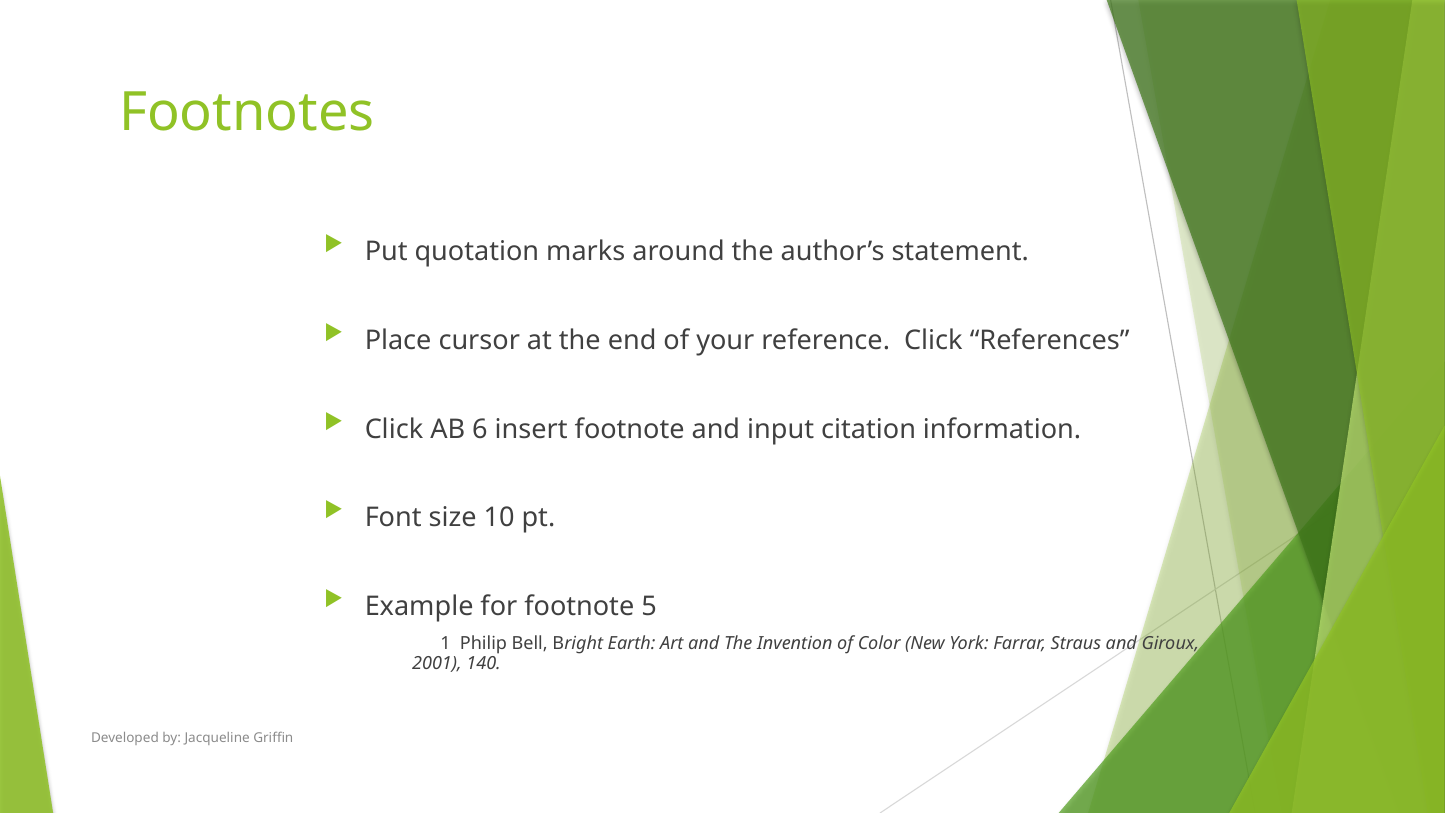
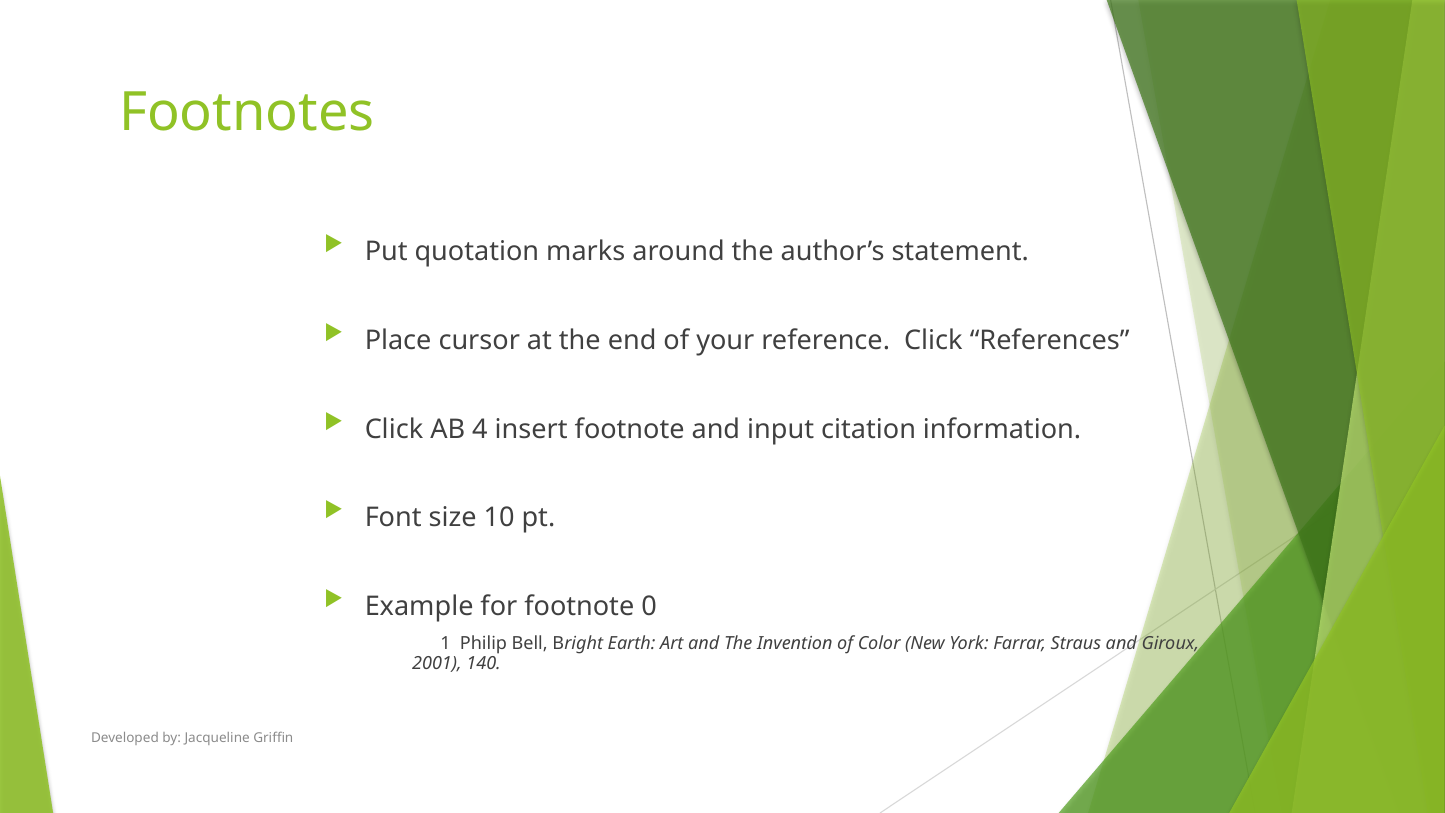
6: 6 -> 4
5: 5 -> 0
